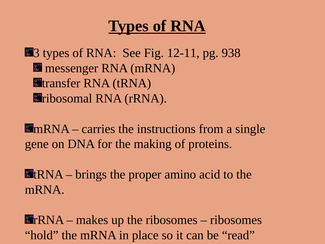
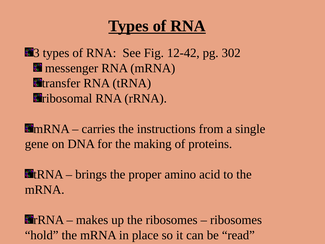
12-11: 12-11 -> 12-42
938: 938 -> 302
